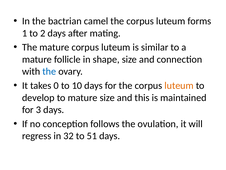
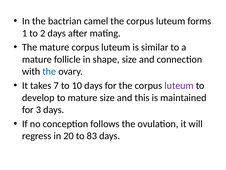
0: 0 -> 7
luteum at (179, 85) colour: orange -> purple
32: 32 -> 20
51: 51 -> 83
